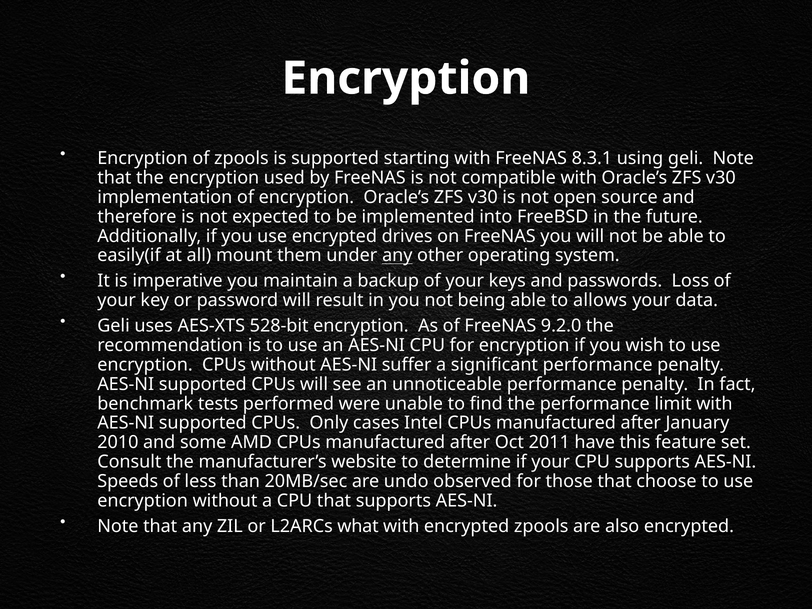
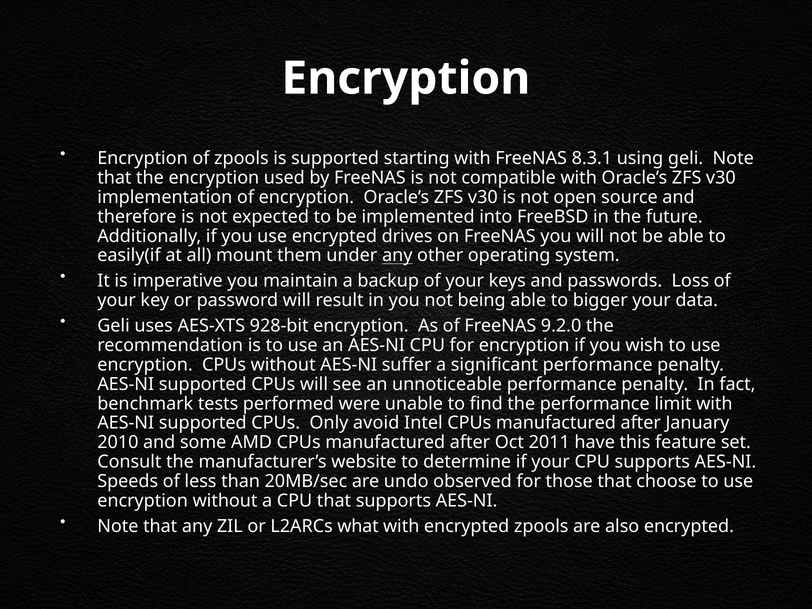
allows: allows -> bigger
528-bit: 528-bit -> 928-bit
cases: cases -> avoid
